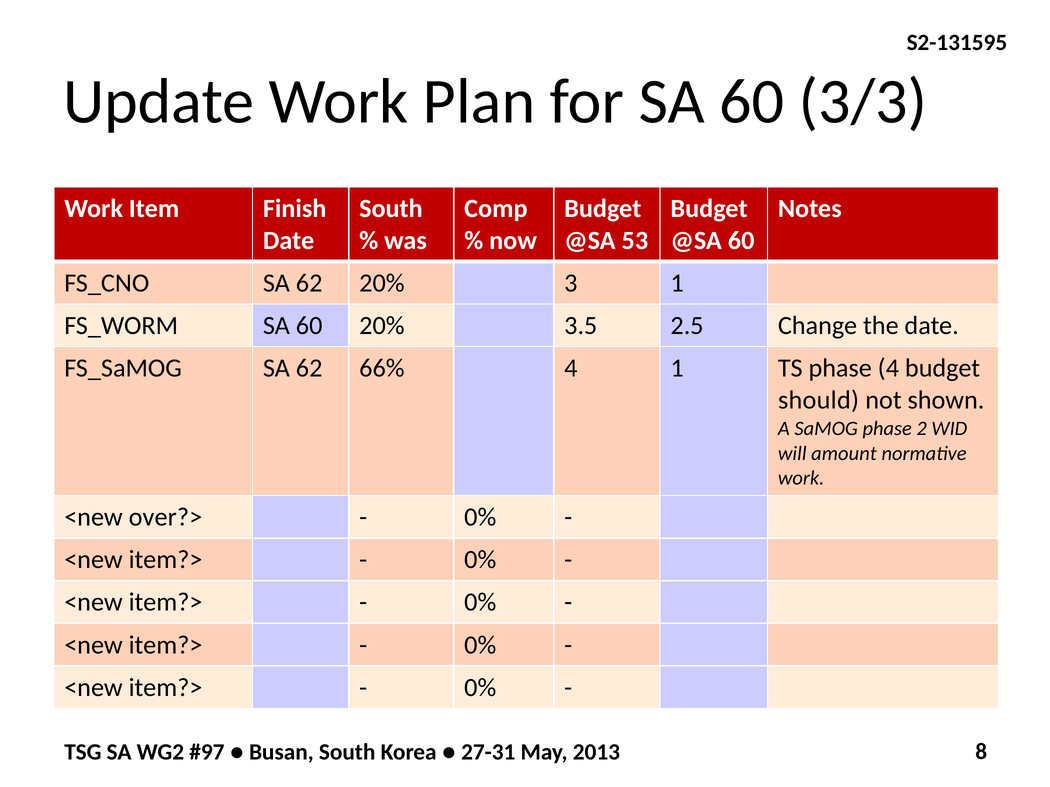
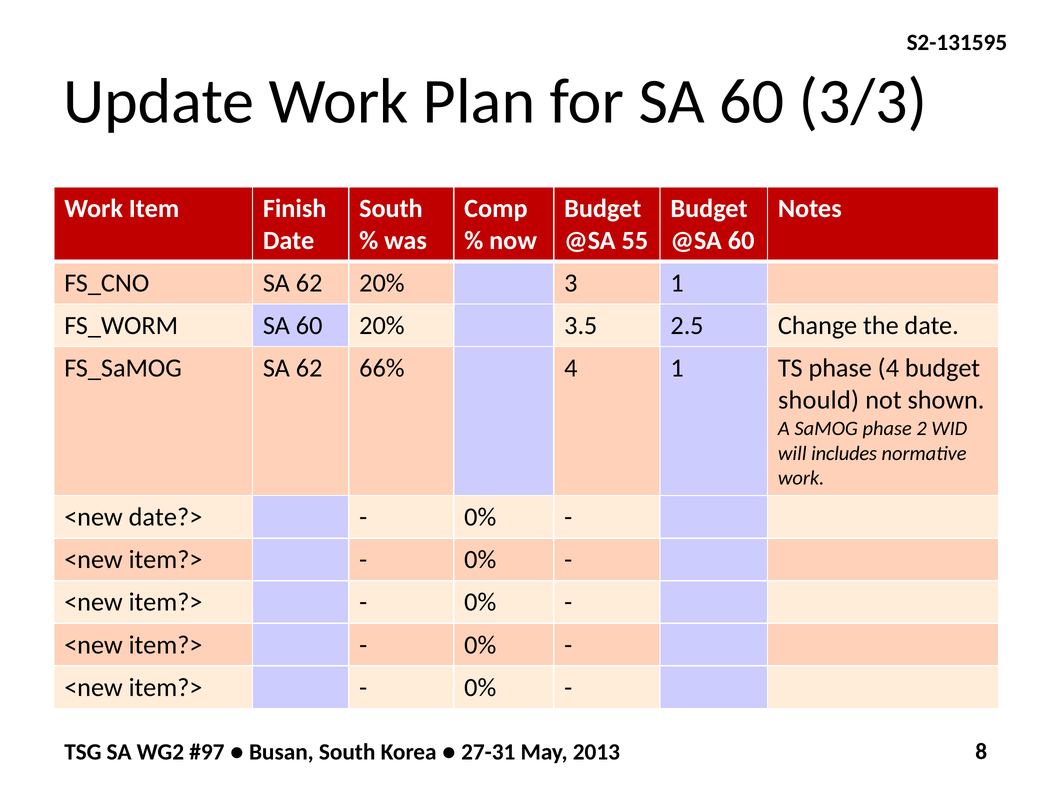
53: 53 -> 55
amount: amount -> includes
over?>: over?> -> date?>
